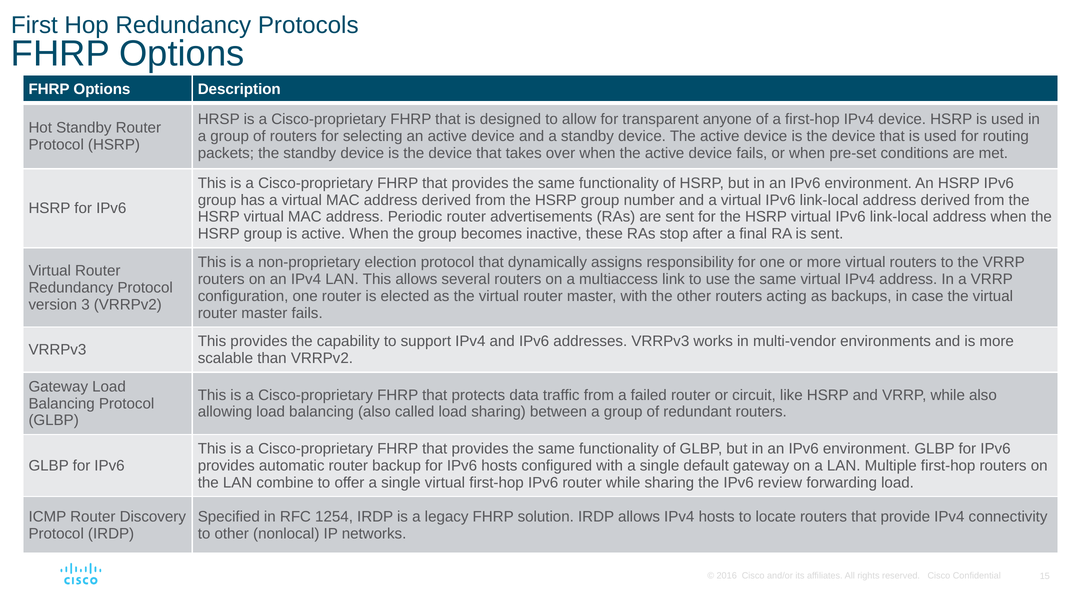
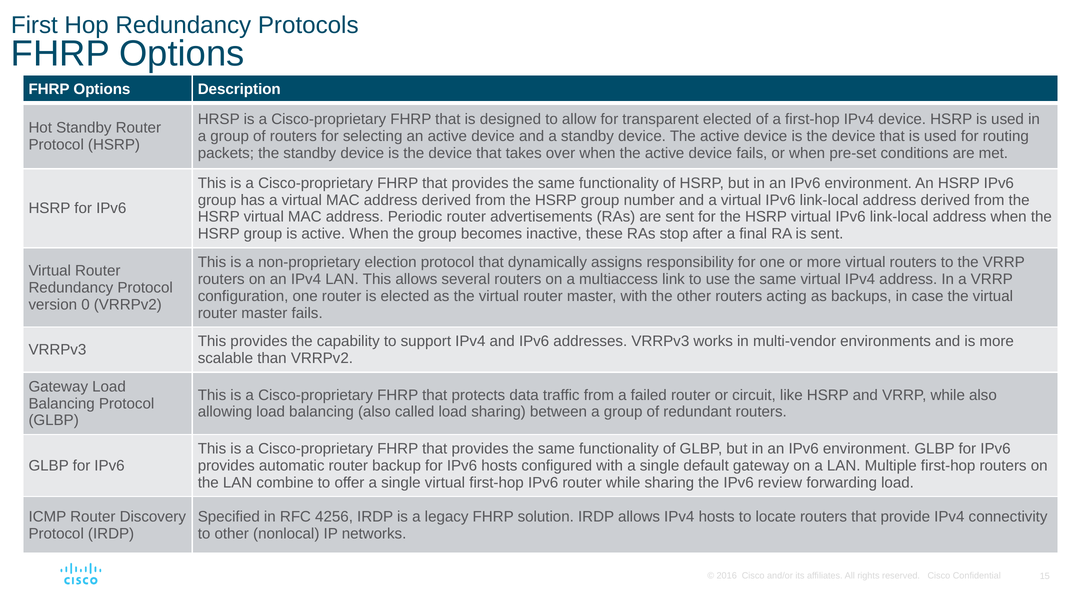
transparent anyone: anyone -> elected
3: 3 -> 0
1254: 1254 -> 4256
